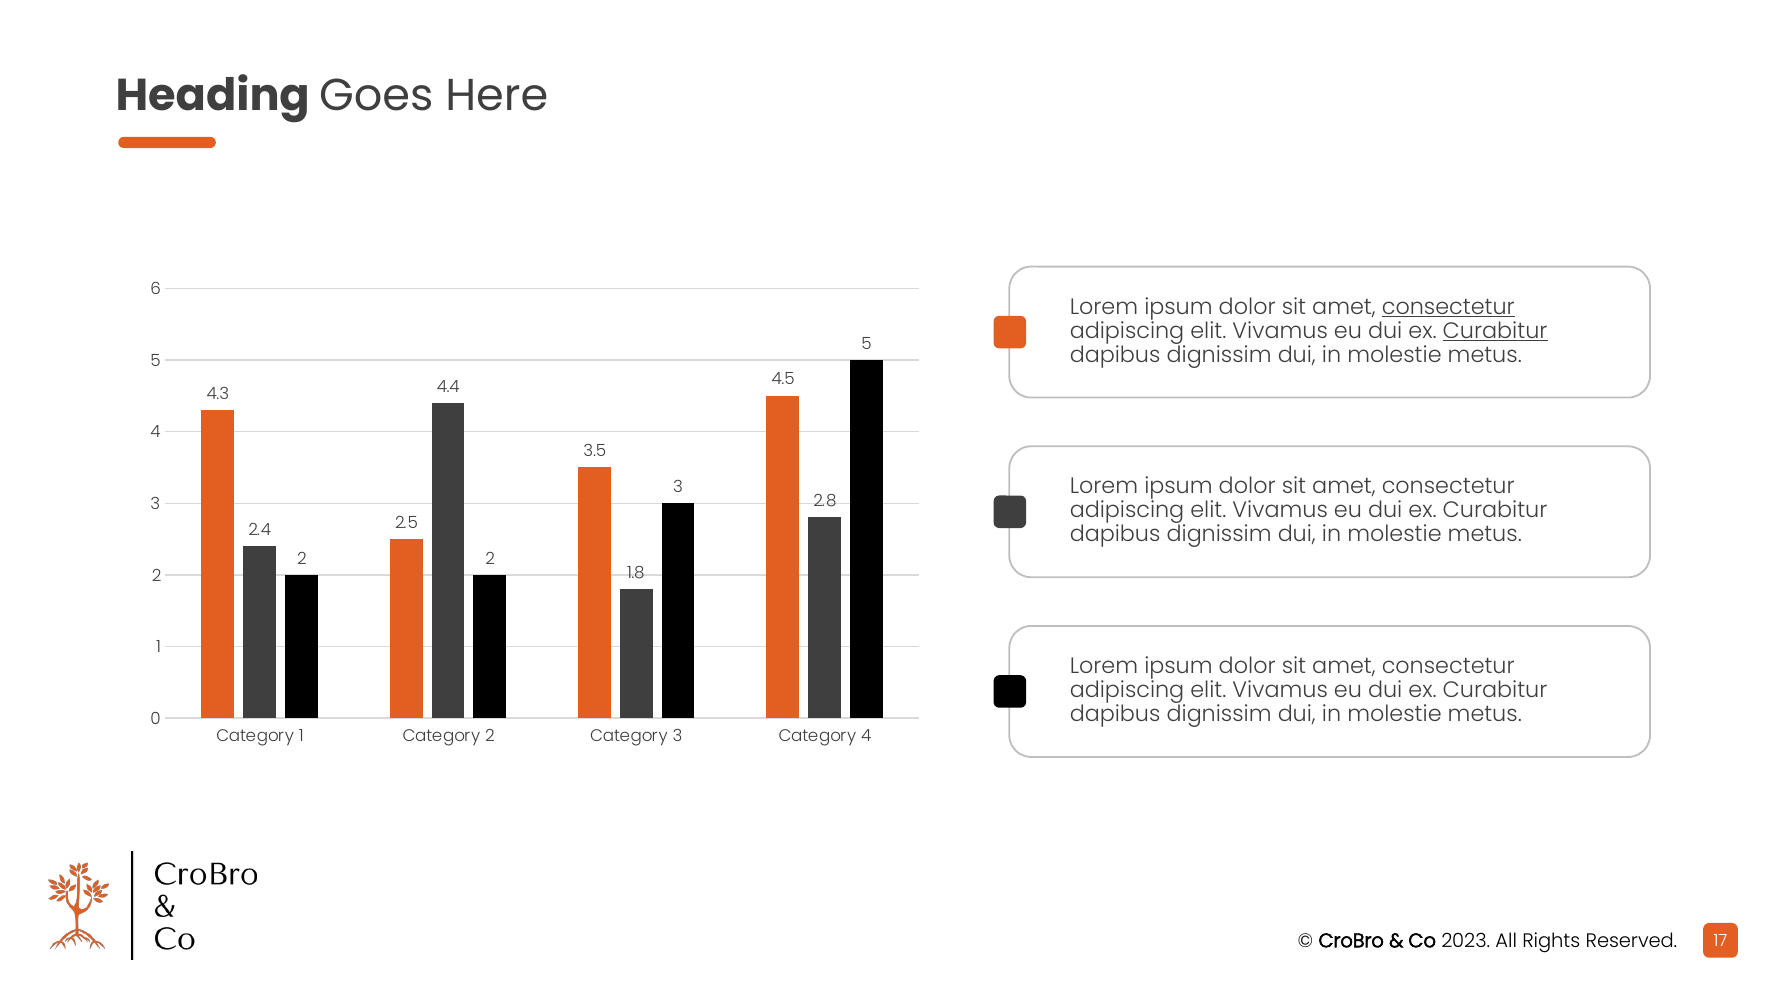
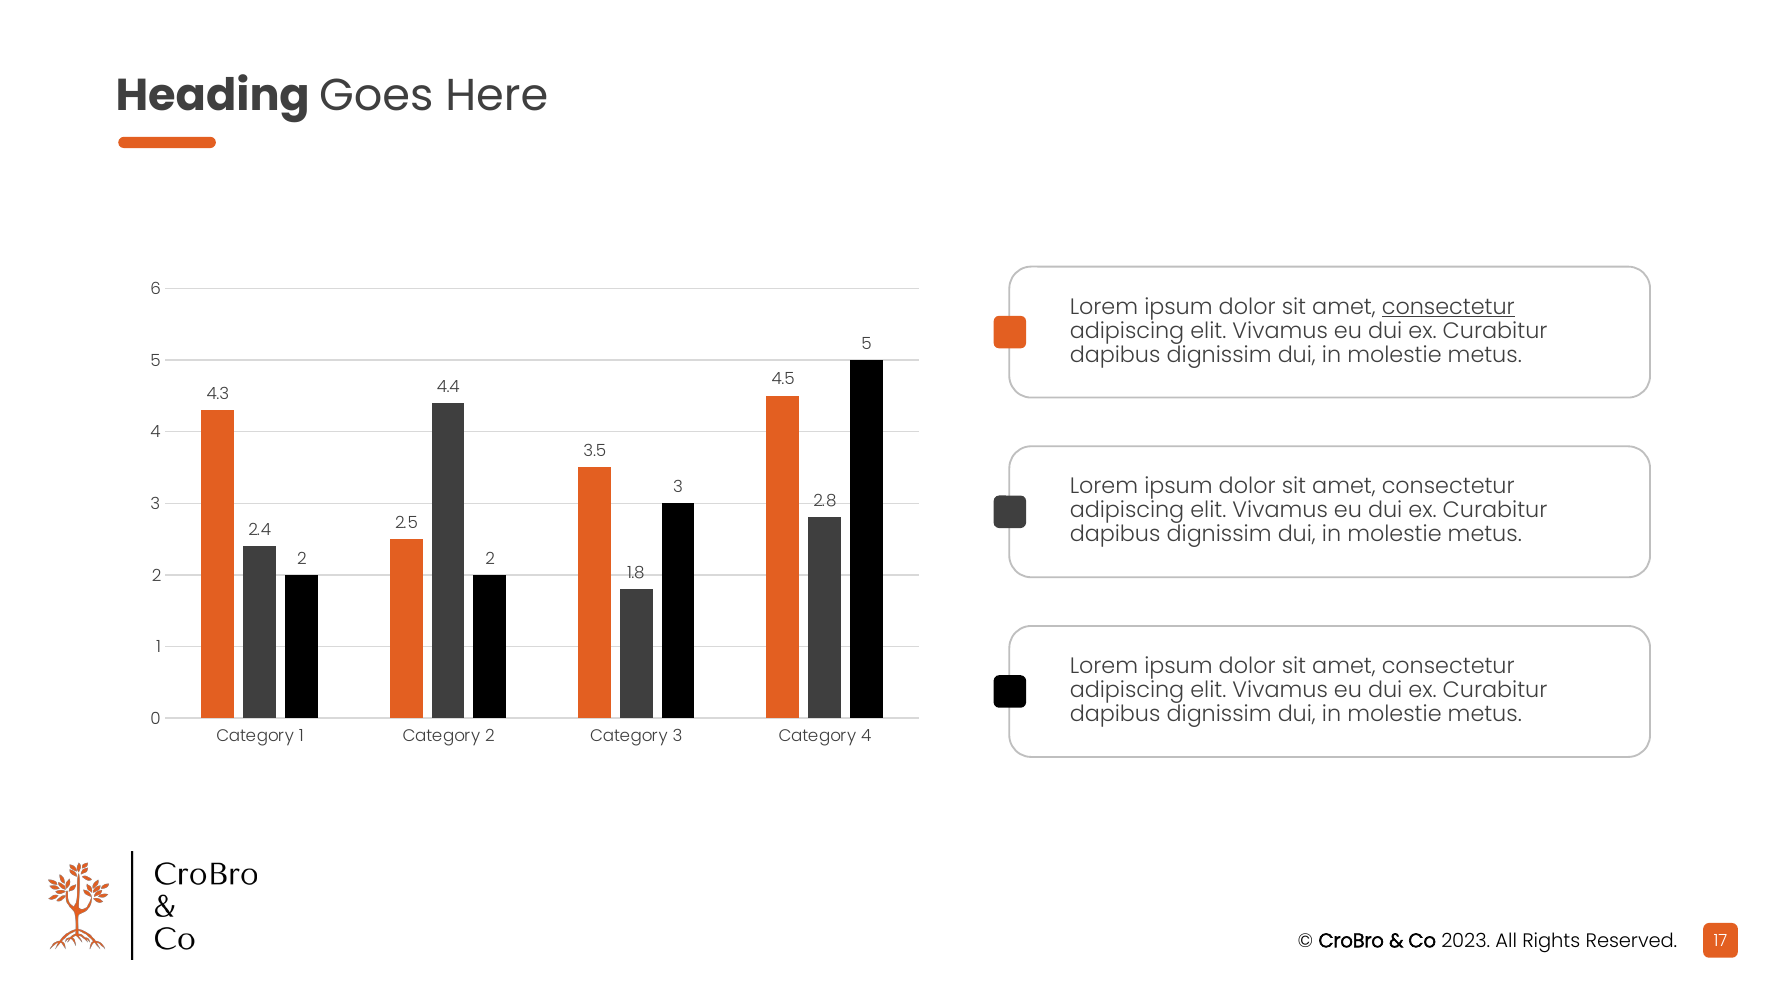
Curabitur at (1495, 331) underline: present -> none
